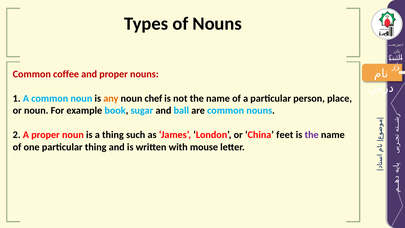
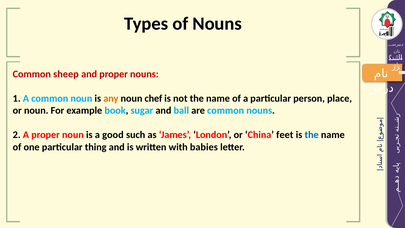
coffee: coffee -> sheep
a thing: thing -> good
the at (312, 135) colour: purple -> blue
mouse: mouse -> babies
